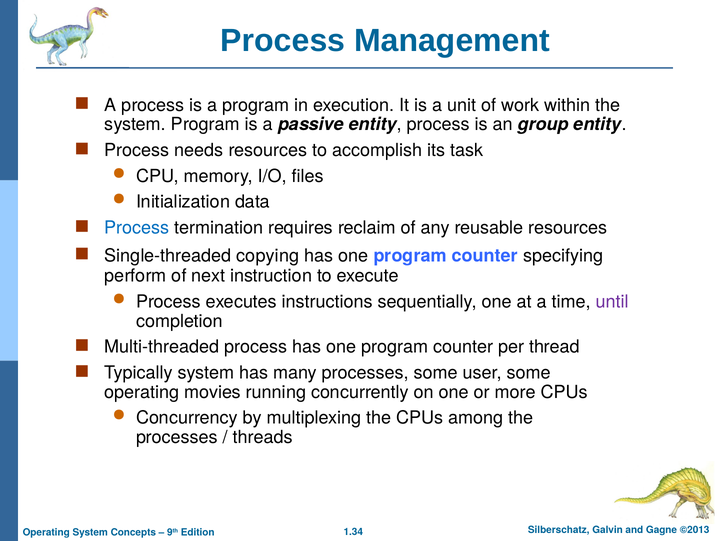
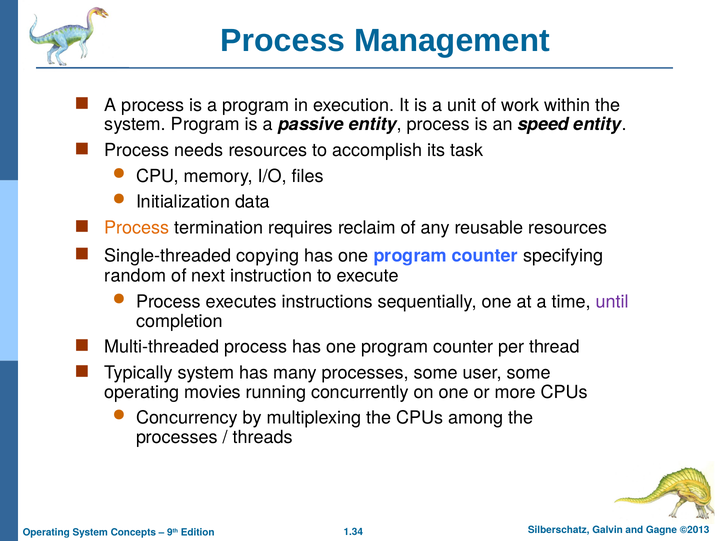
group: group -> speed
Process at (137, 228) colour: blue -> orange
perform: perform -> random
